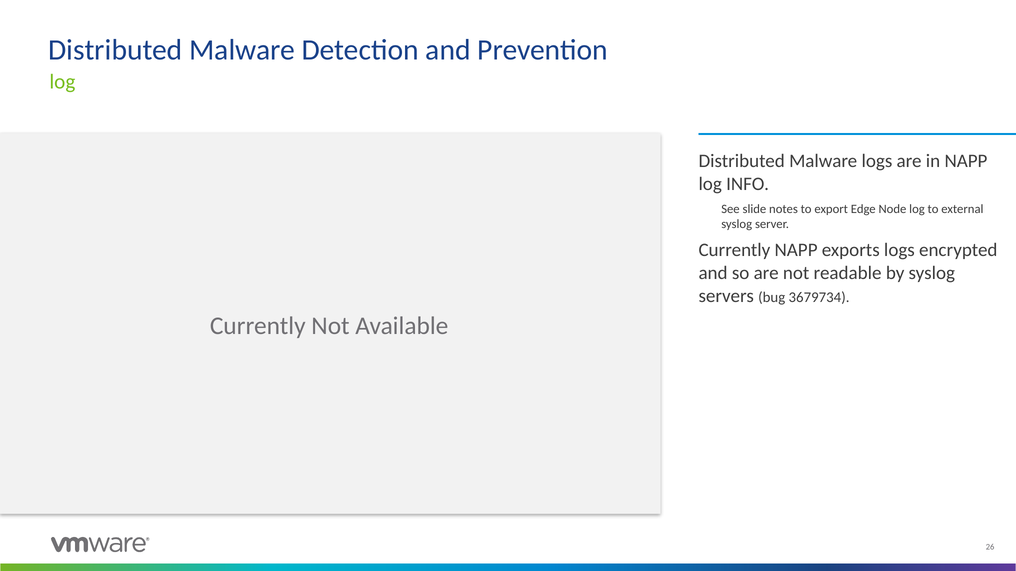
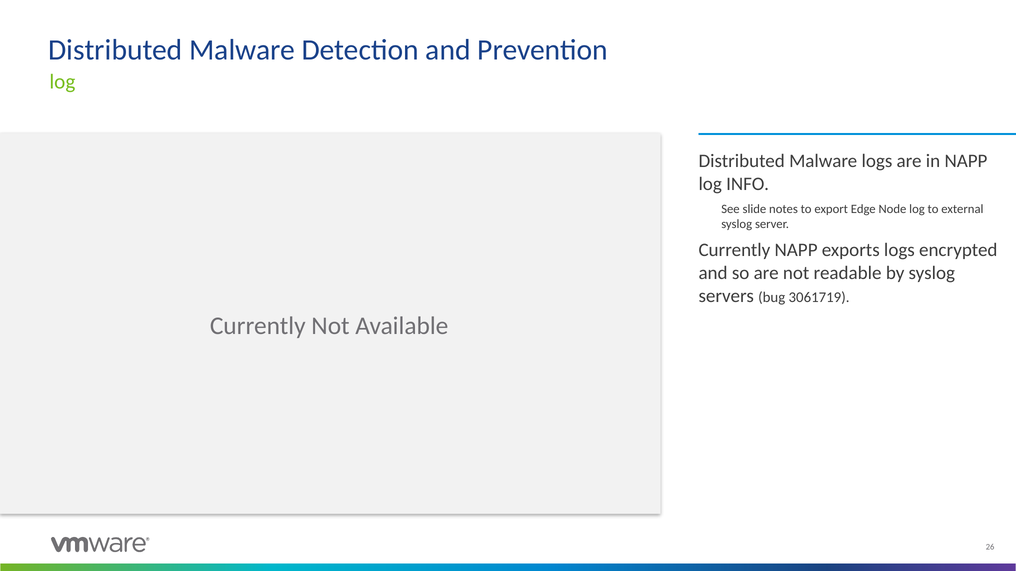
3679734: 3679734 -> 3061719
